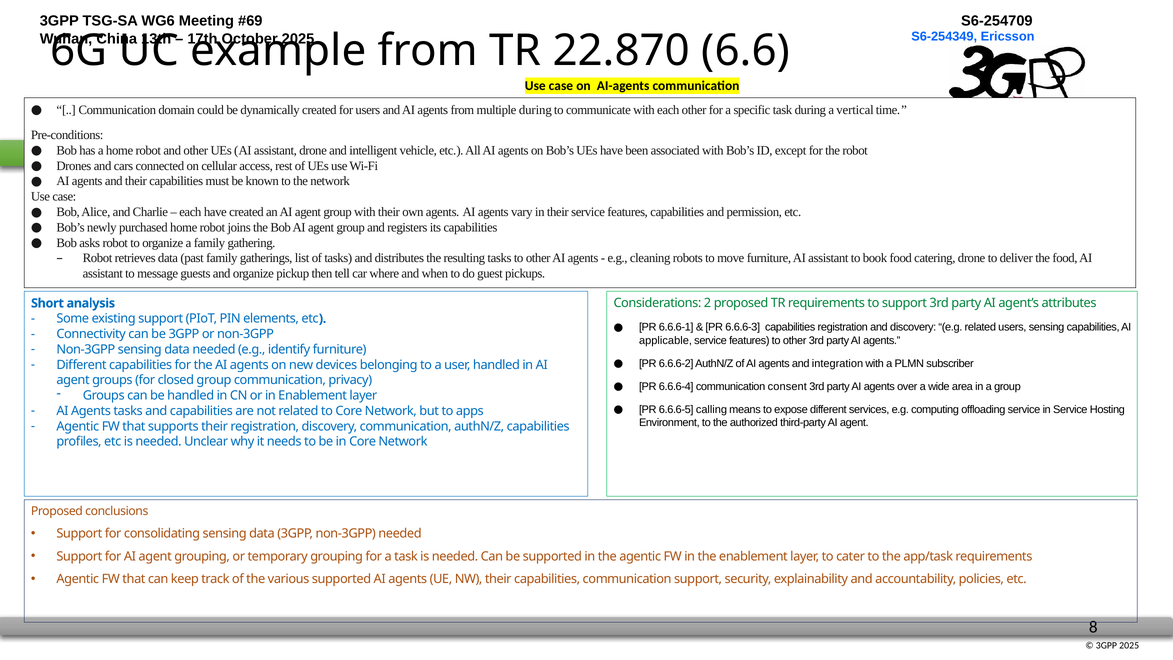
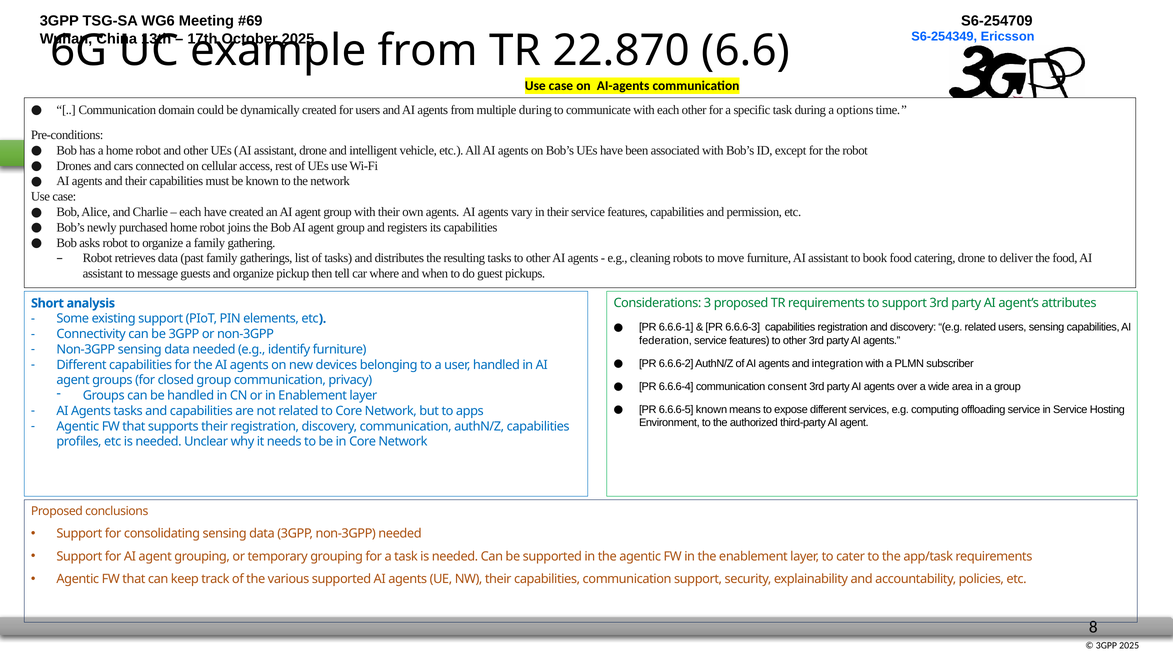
vertical: vertical -> options
2: 2 -> 3
applicable: applicable -> federation
6.6.6-5 calling: calling -> known
